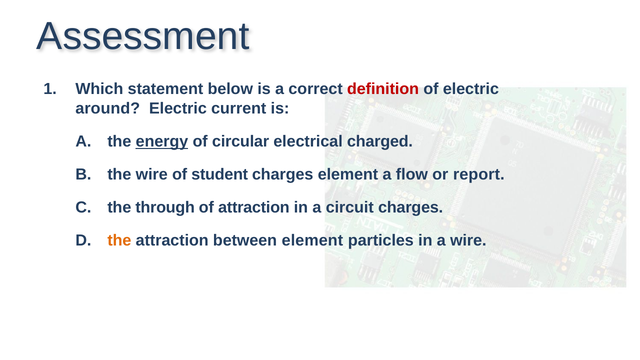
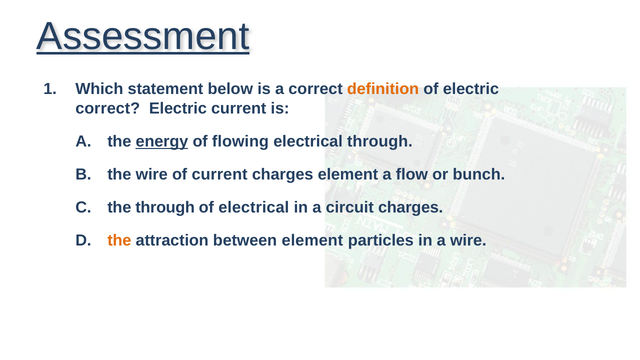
Assessment underline: none -> present
definition colour: red -> orange
around at (108, 108): around -> correct
circular: circular -> flowing
electrical charged: charged -> through
of student: student -> current
report: report -> bunch
of attraction: attraction -> electrical
